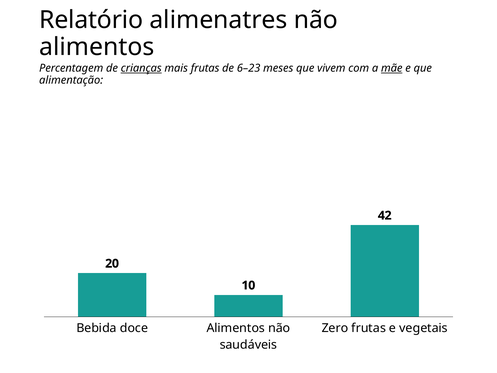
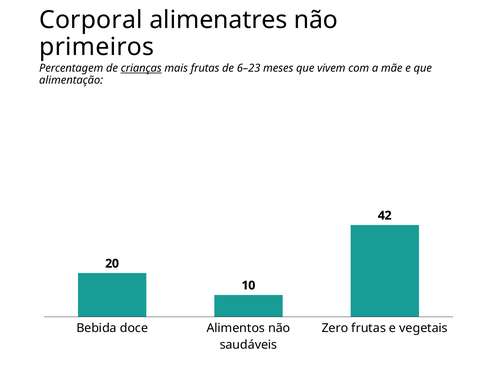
Relatório: Relatório -> Corporal
alimentos at (97, 47): alimentos -> primeiros
mãe underline: present -> none
